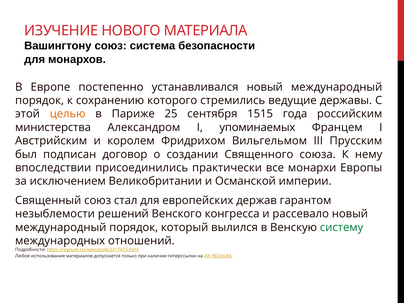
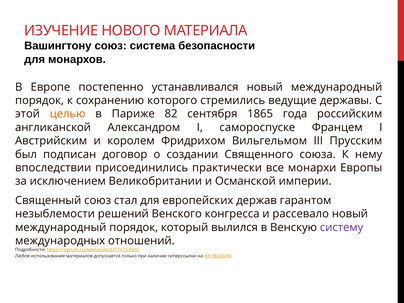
25: 25 -> 82
1515: 1515 -> 1865
министерства: министерства -> англиканской
упоминаемых: упоминаемых -> самороспуске
систему colour: green -> purple
